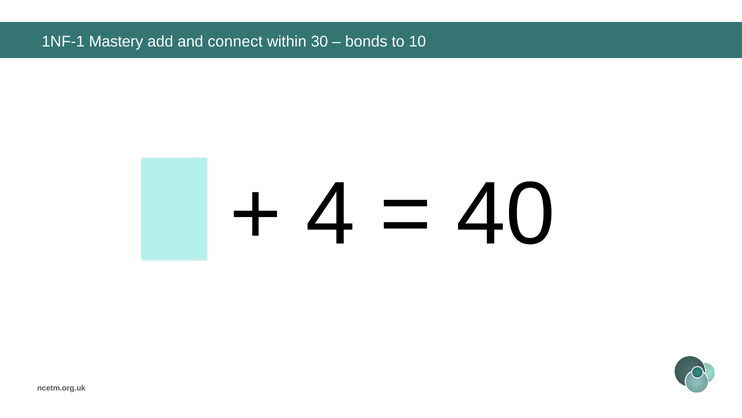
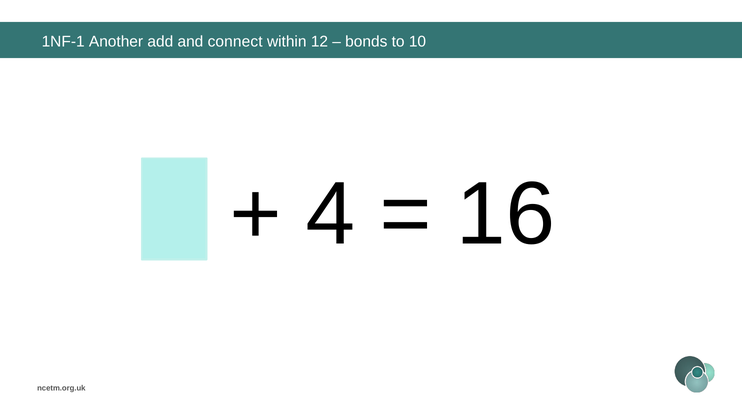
Mastery: Mastery -> Another
30: 30 -> 12
40: 40 -> 16
